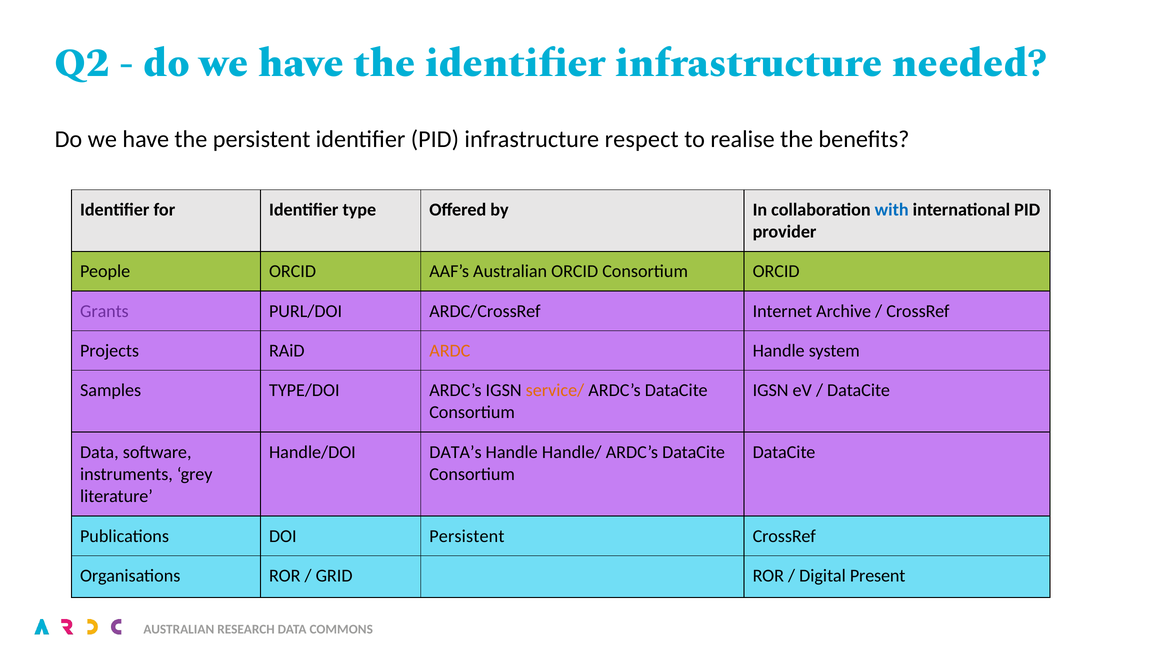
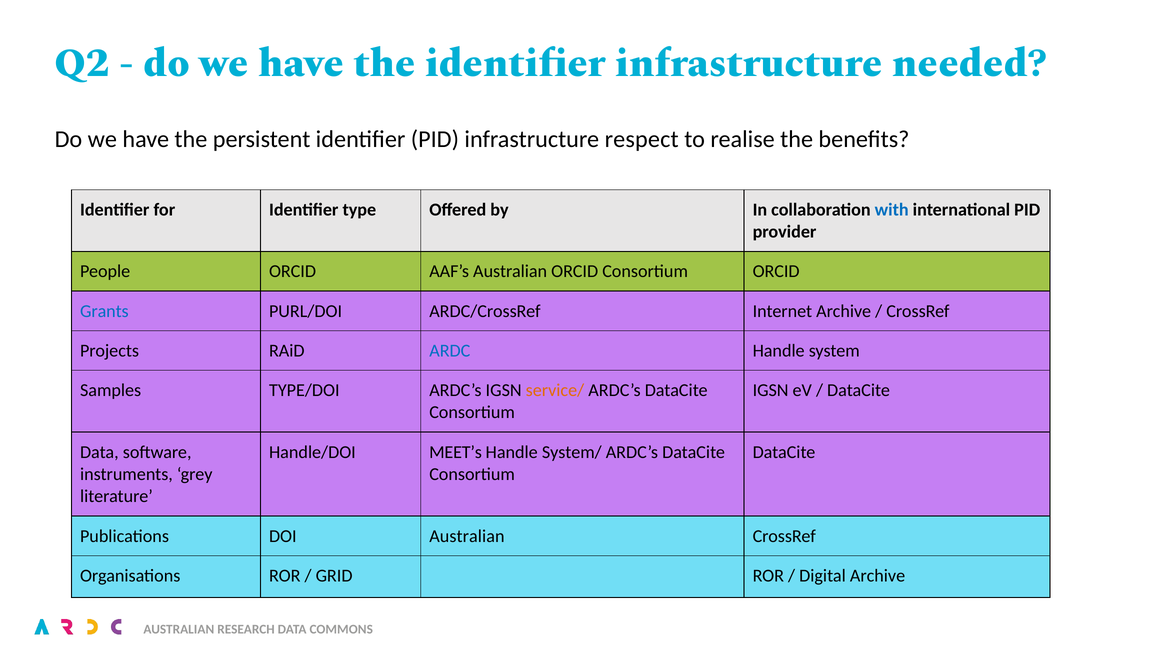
Grants colour: purple -> blue
ARDC colour: orange -> blue
DATA’s: DATA’s -> MEET’s
Handle/: Handle/ -> System/
DOI Persistent: Persistent -> Australian
Digital Present: Present -> Archive
